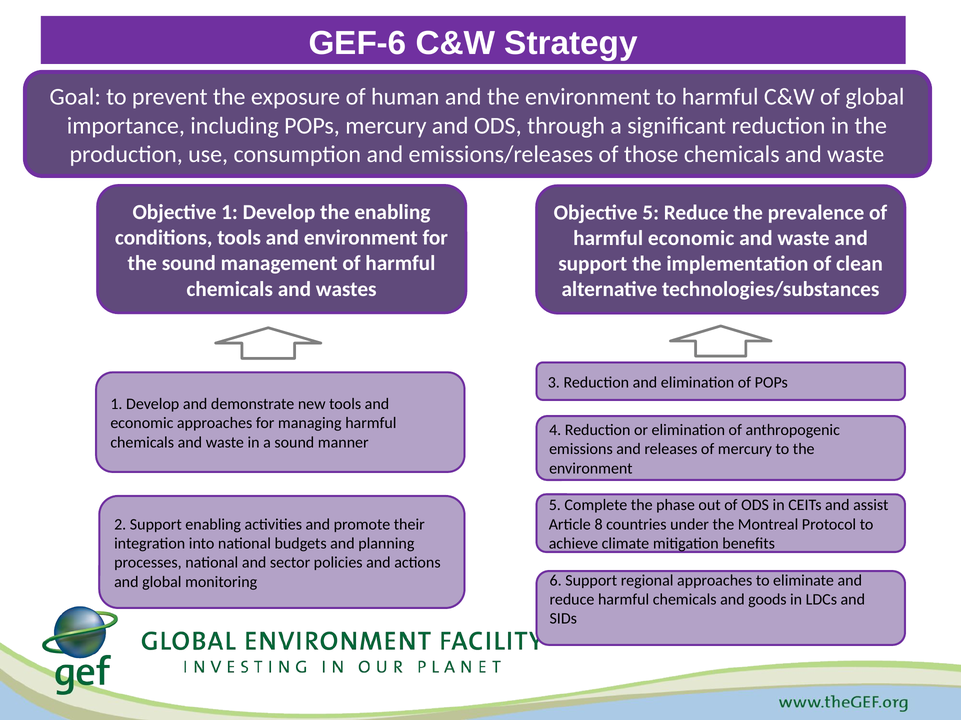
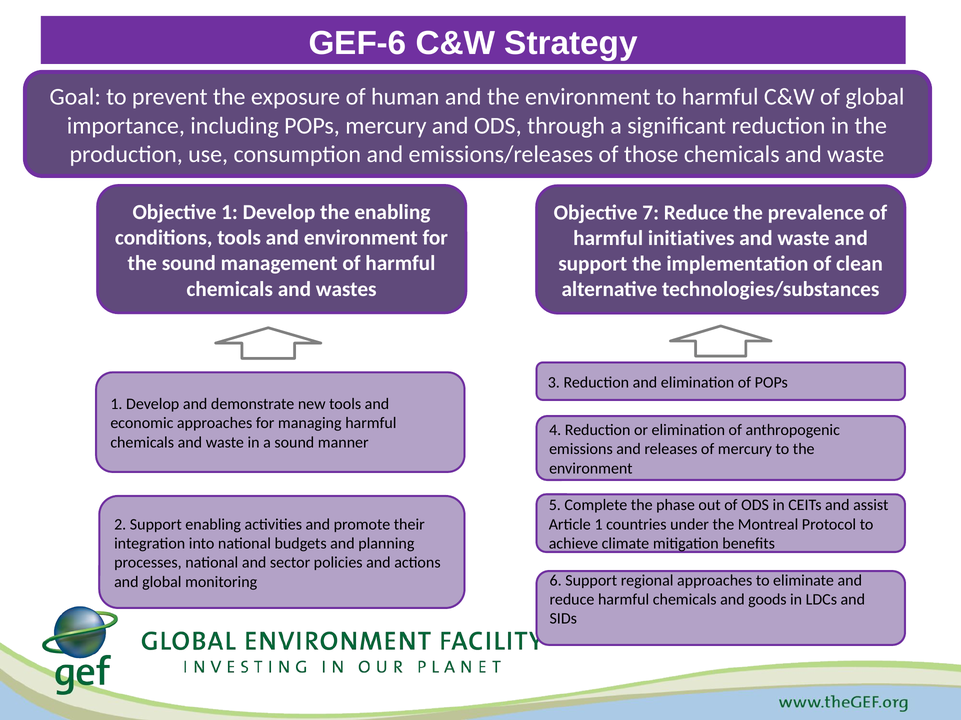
Objective 5: 5 -> 7
harmful economic: economic -> initiatives
Article 8: 8 -> 1
